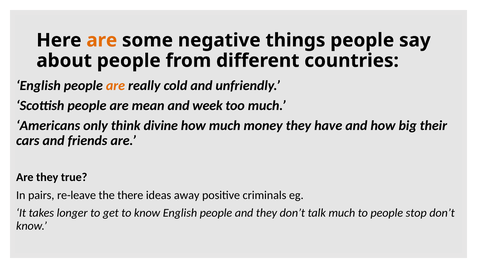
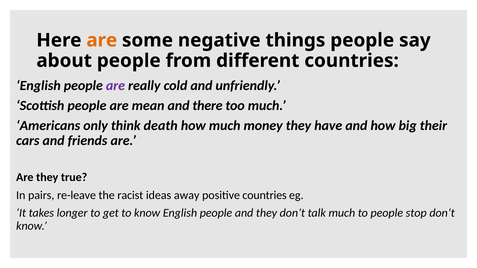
are at (115, 86) colour: orange -> purple
week: week -> there
divine: divine -> death
there: there -> racist
positive criminals: criminals -> countries
